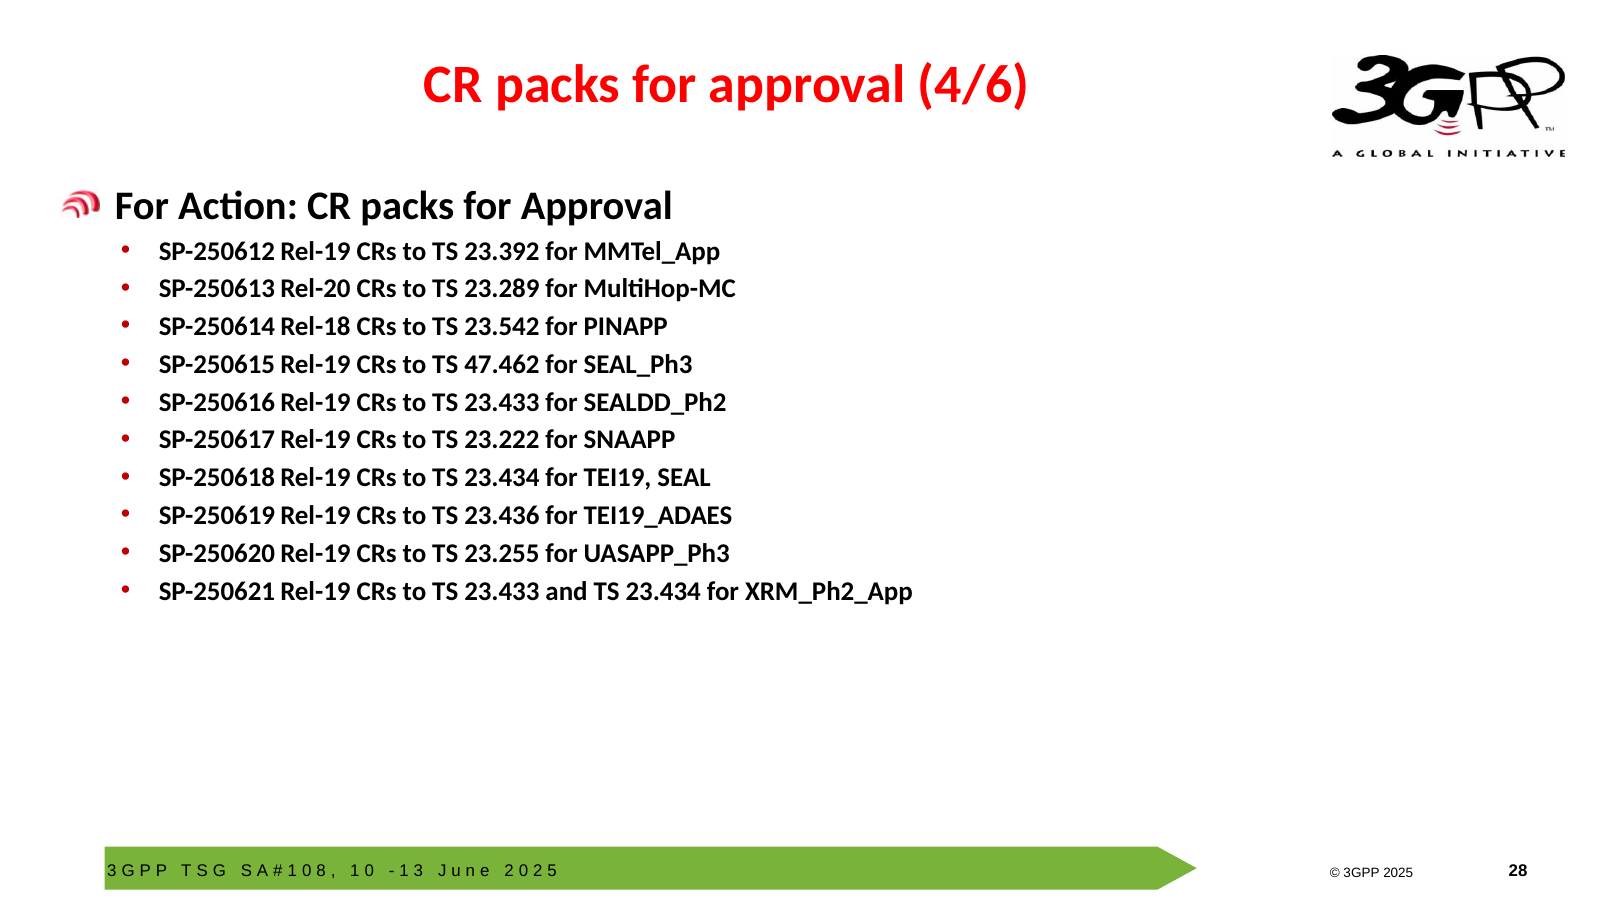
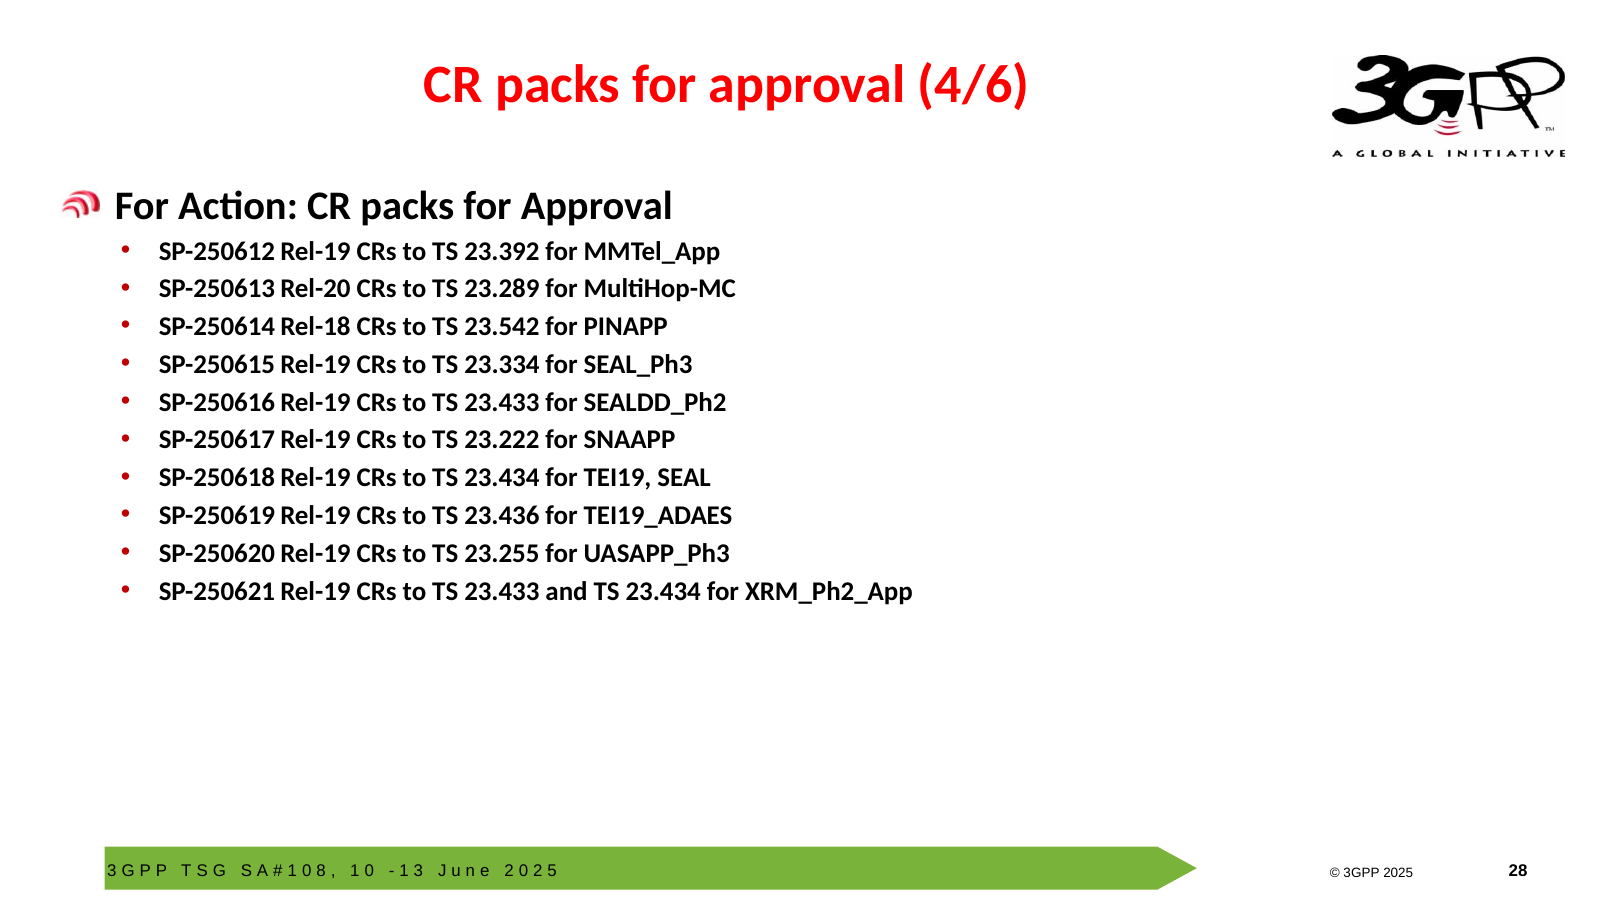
47.462: 47.462 -> 23.334
